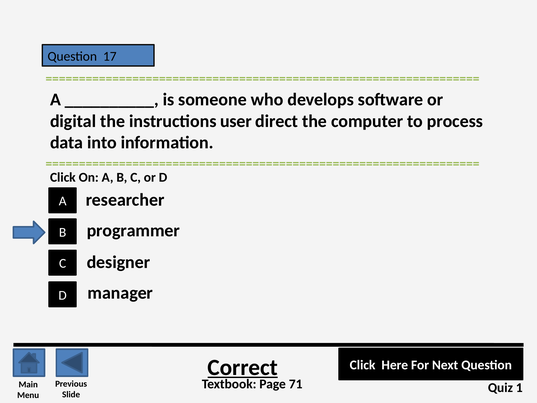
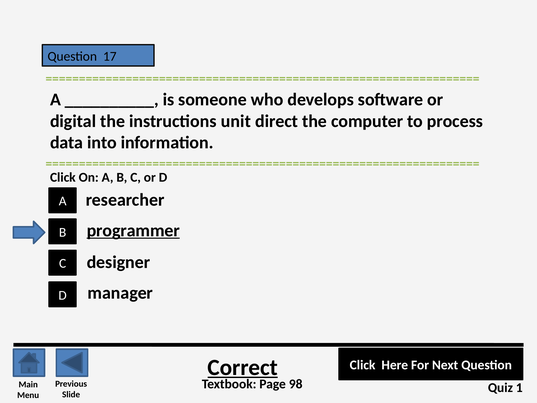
user: user -> unit
programmer underline: none -> present
71: 71 -> 98
